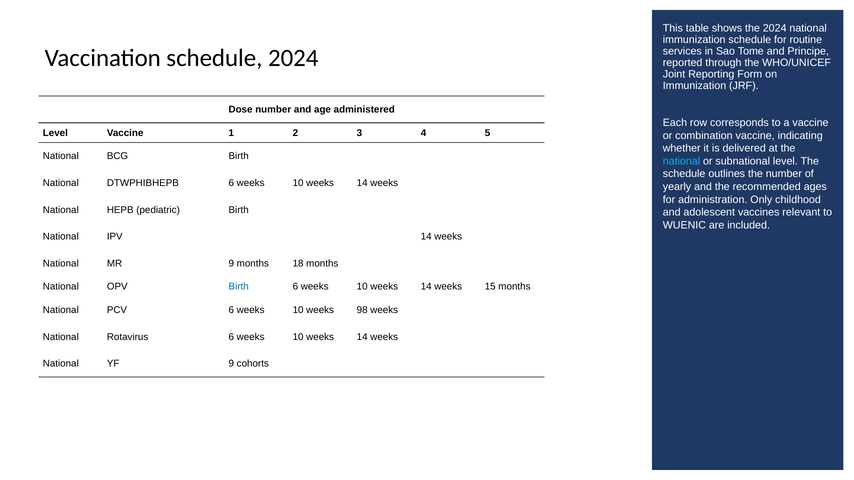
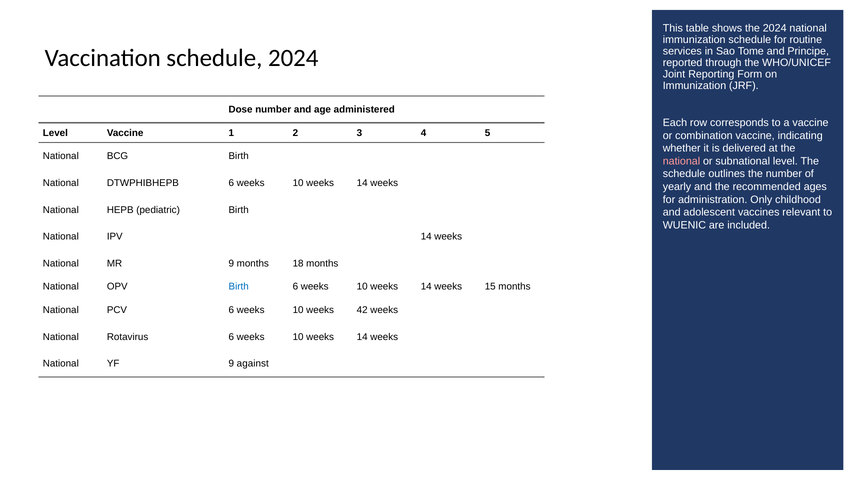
national at (681, 161) colour: light blue -> pink
98: 98 -> 42
cohorts: cohorts -> against
